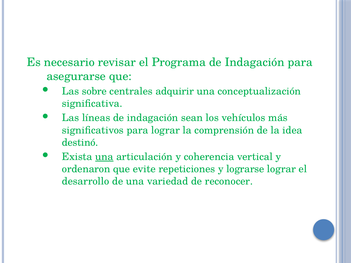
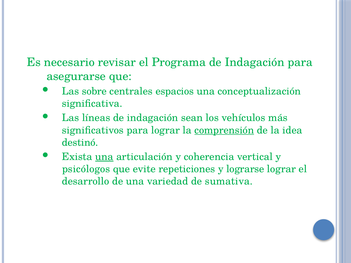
adquirir: adquirir -> espacios
comprensión underline: none -> present
ordenaron: ordenaron -> psicólogos
reconocer: reconocer -> sumativa
